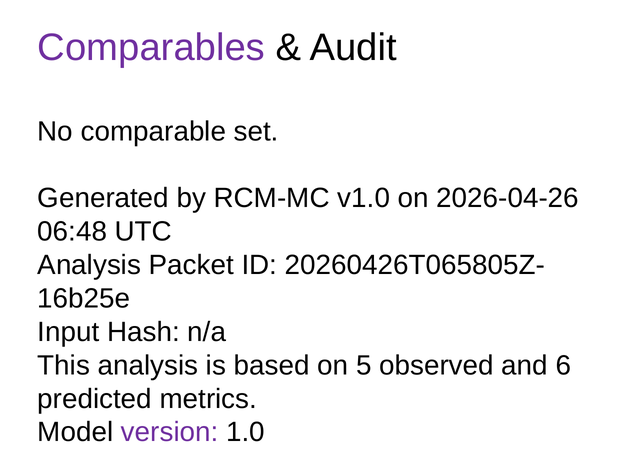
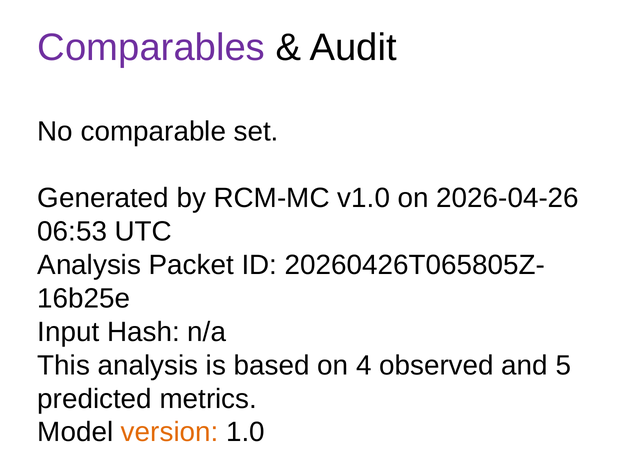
06:48: 06:48 -> 06:53
5: 5 -> 4
6: 6 -> 5
version colour: purple -> orange
